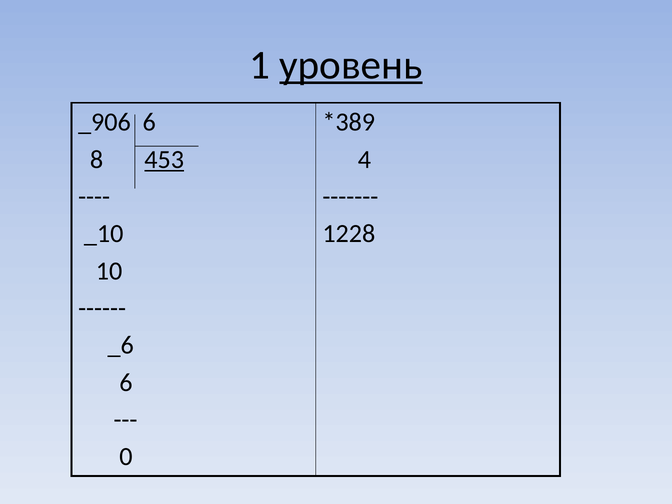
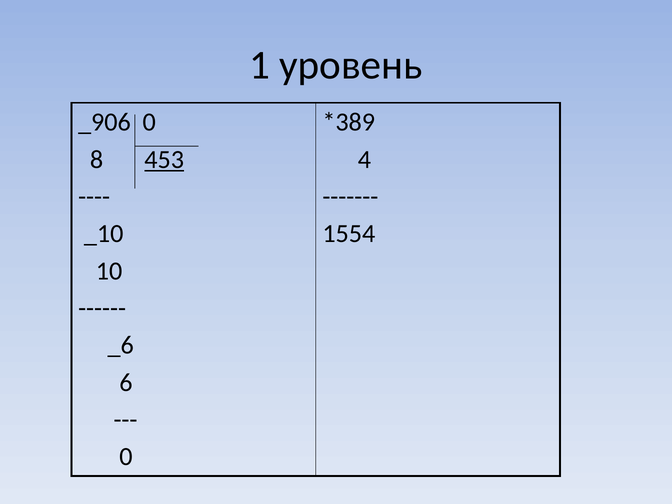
уровень underline: present -> none
6 at (149, 122): 6 -> 0
1228: 1228 -> 1554
